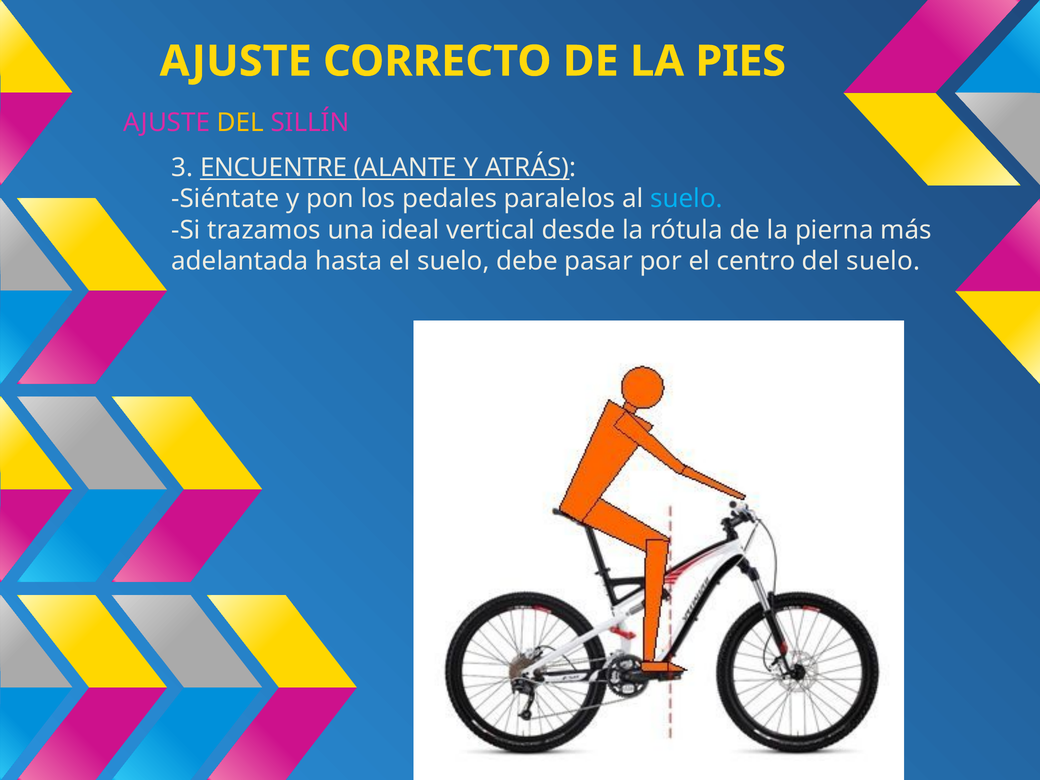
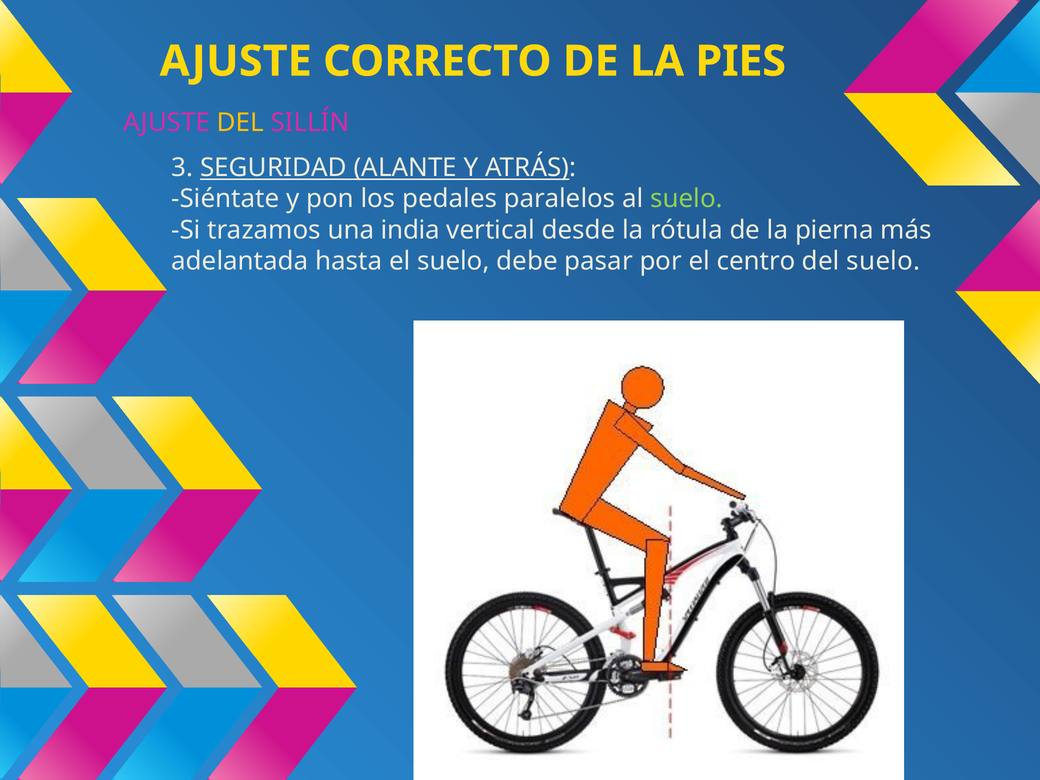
ENCUENTRE: ENCUENTRE -> SEGURIDAD
suelo at (686, 199) colour: light blue -> light green
ideal: ideal -> india
